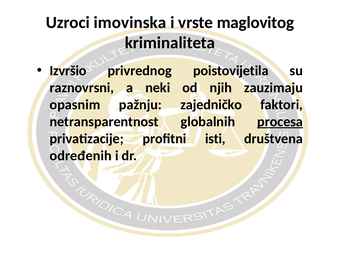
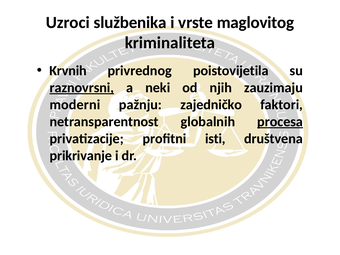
imovinska: imovinska -> službenika
Izvršio: Izvršio -> Krvnih
raznovrsni underline: none -> present
opasnim: opasnim -> moderni
određenih: određenih -> prikrivanje
